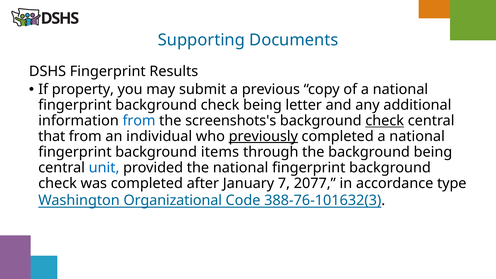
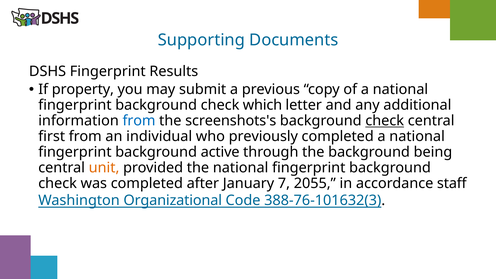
check being: being -> which
that: that -> first
previously underline: present -> none
items: items -> active
unit colour: blue -> orange
2077: 2077 -> 2055
type: type -> staff
